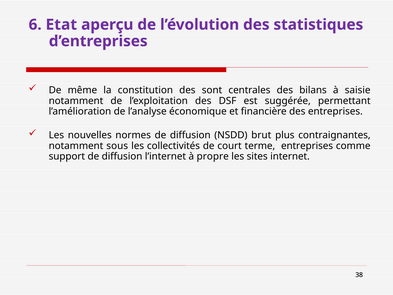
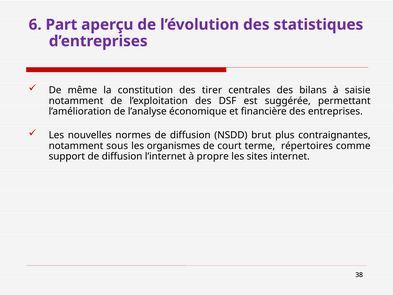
Etat: Etat -> Part
sont: sont -> tirer
collectivités: collectivités -> organismes
terme entreprises: entreprises -> répertoires
